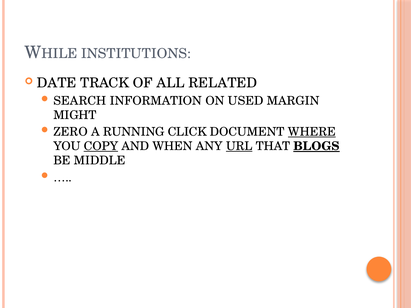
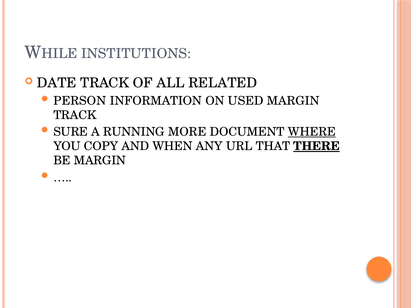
SEARCH: SEARCH -> PERSON
MIGHT at (75, 115): MIGHT -> TRACK
ZERO: ZERO -> SURE
CLICK: CLICK -> MORE
COPY underline: present -> none
URL underline: present -> none
BLOGS: BLOGS -> THERE
BE MIDDLE: MIDDLE -> MARGIN
